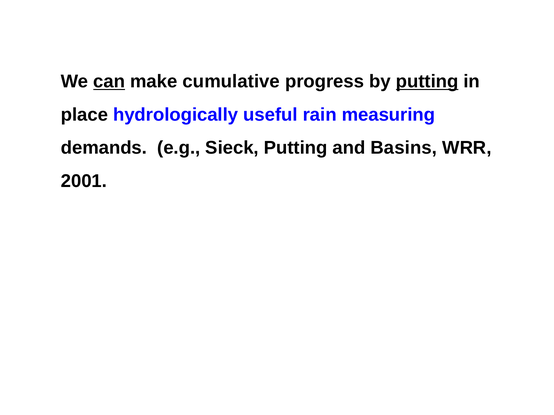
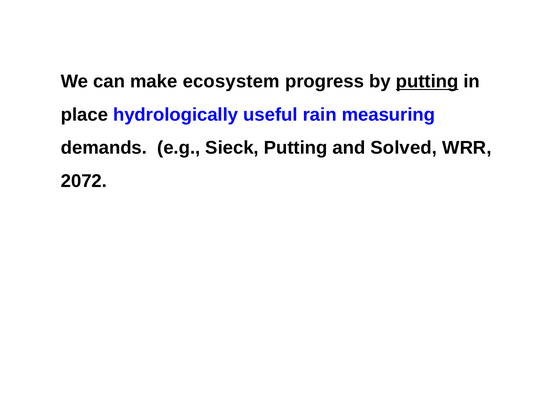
can underline: present -> none
cumulative: cumulative -> ecosystem
Basins: Basins -> Solved
2001: 2001 -> 2072
